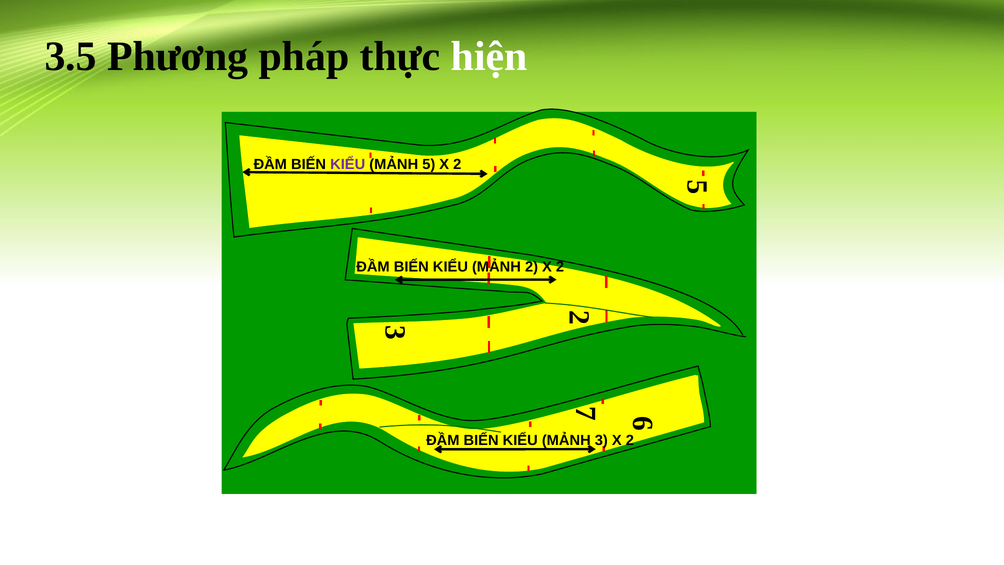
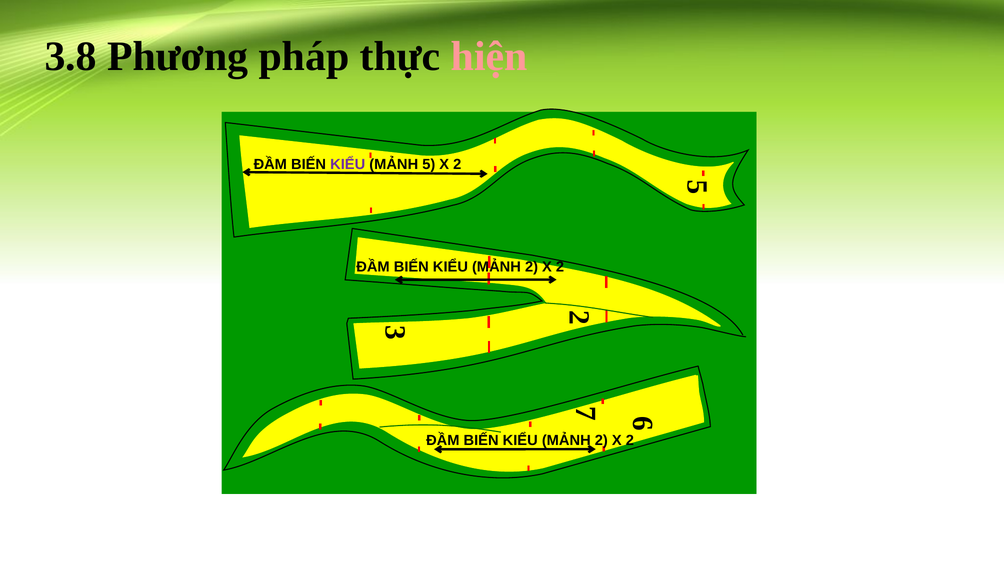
3.5: 3.5 -> 3.8
hiện colour: white -> pink
3 at (601, 440): 3 -> 2
